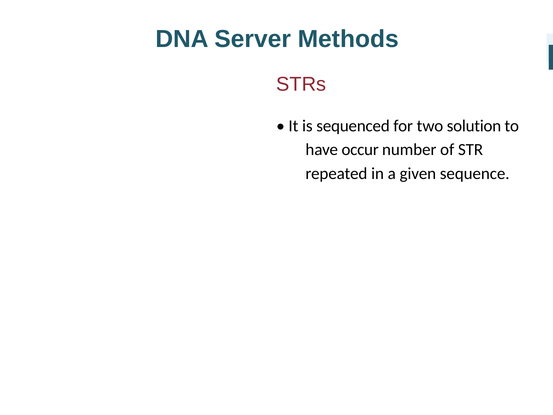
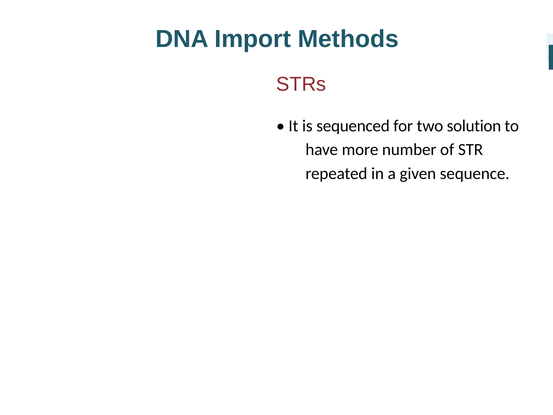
Server: Server -> Import
occur: occur -> more
